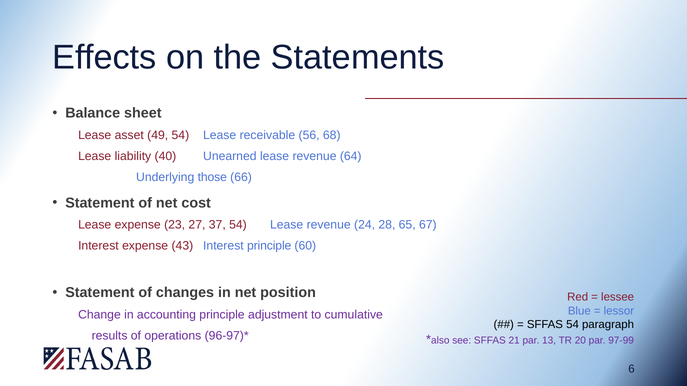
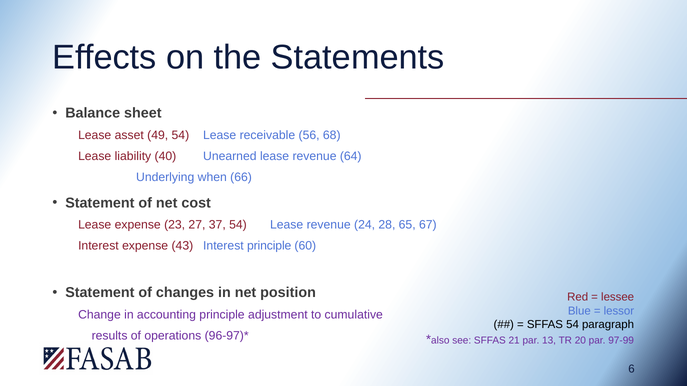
those: those -> when
